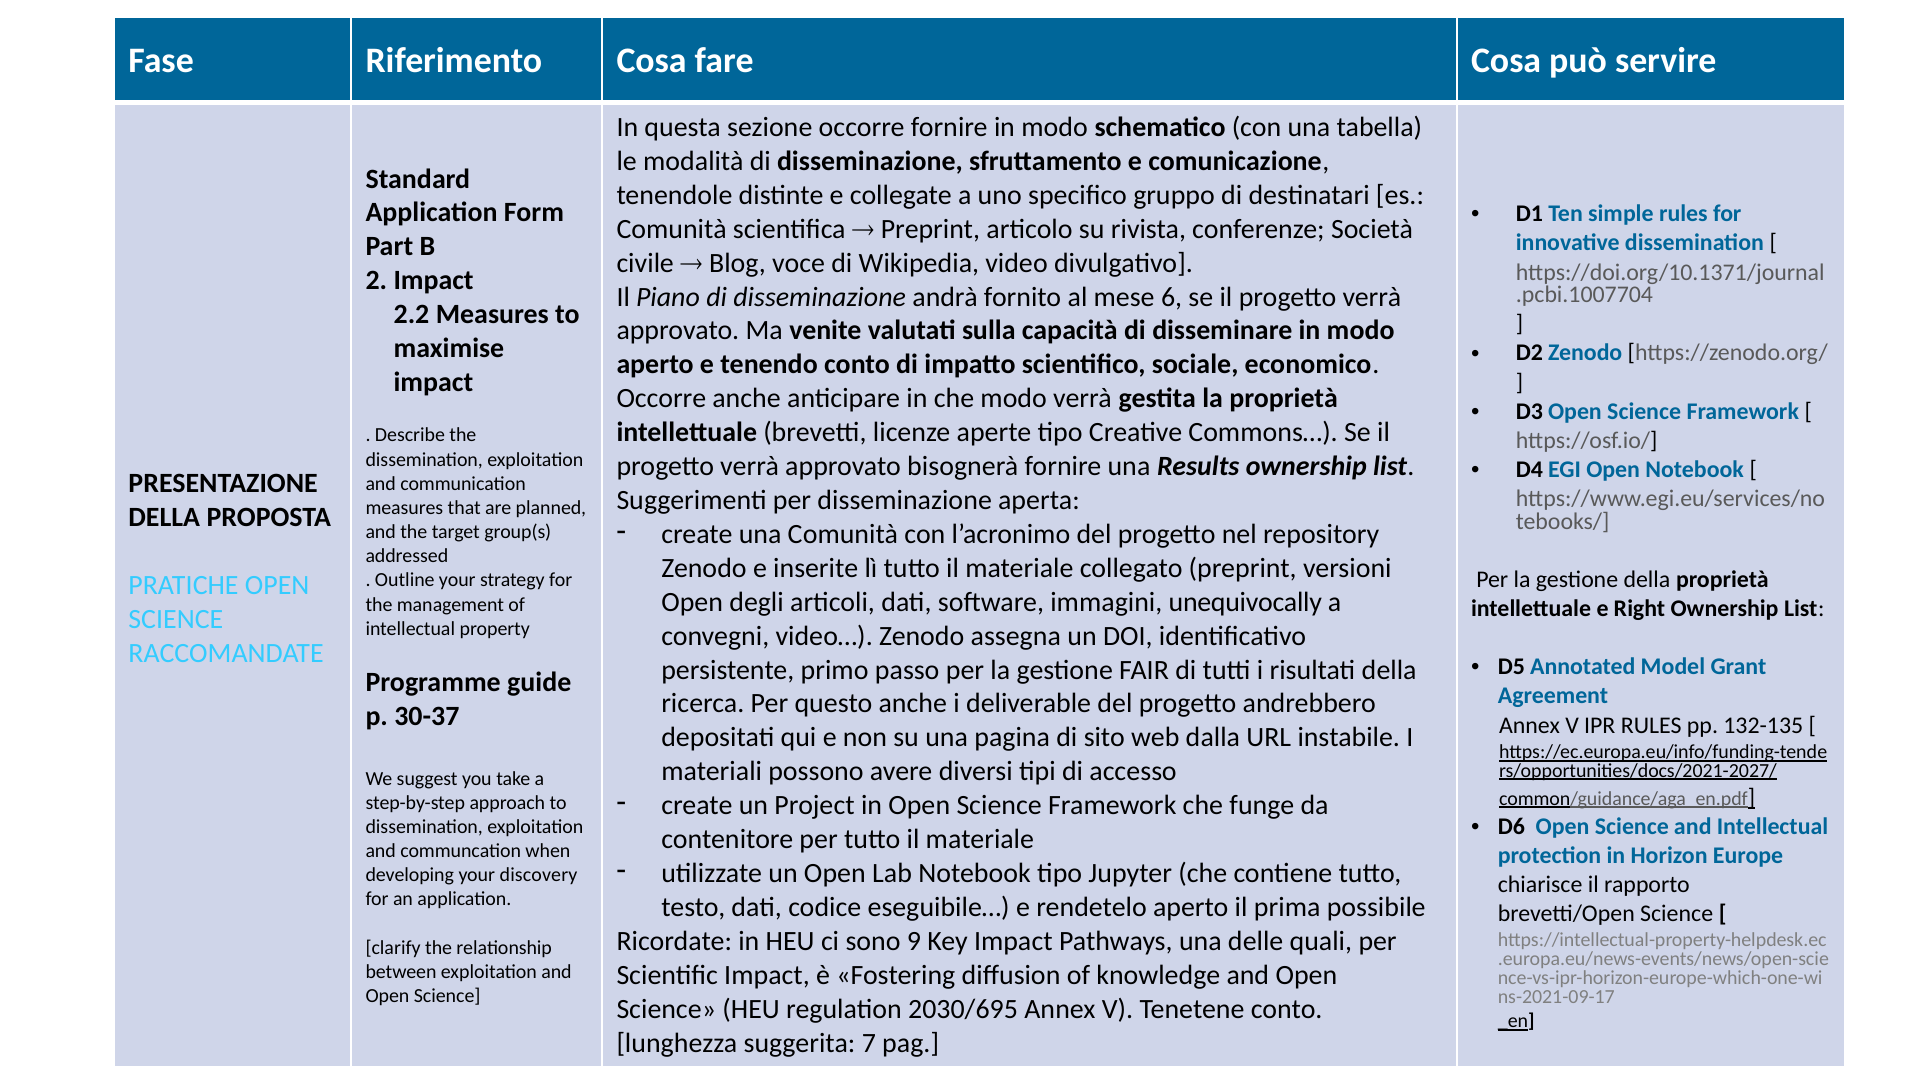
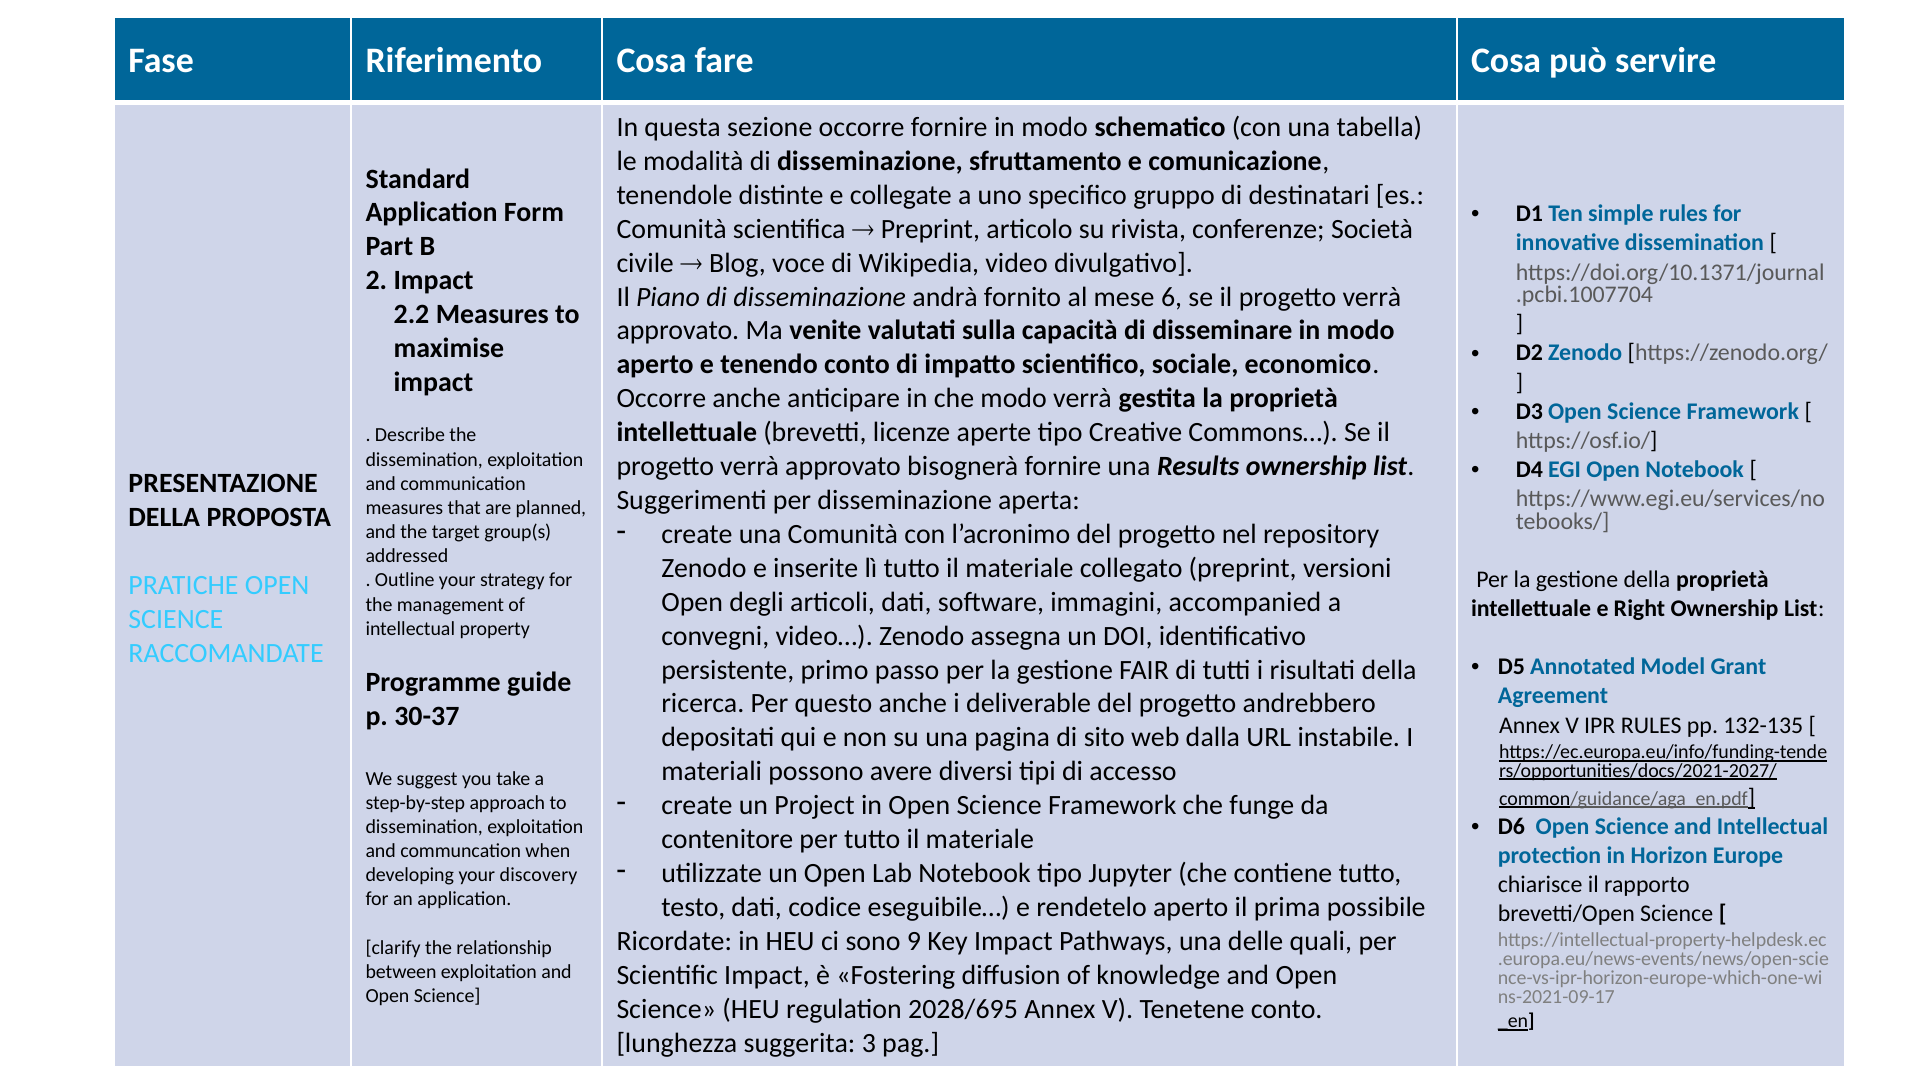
unequivocally: unequivocally -> accompanied
2030/695: 2030/695 -> 2028/695
suggerita 7: 7 -> 3
